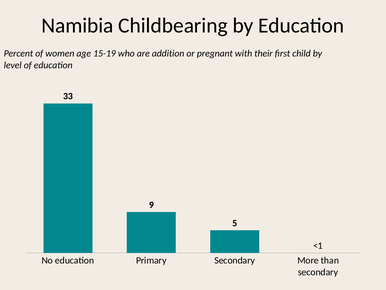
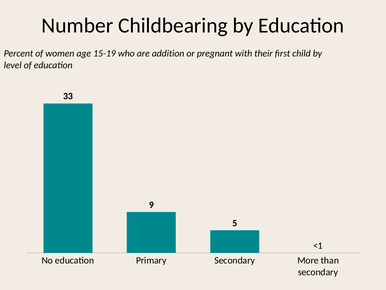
Namibia: Namibia -> Number
